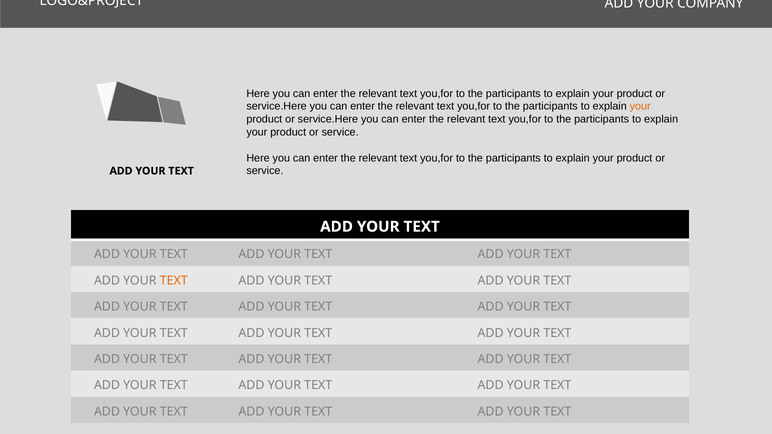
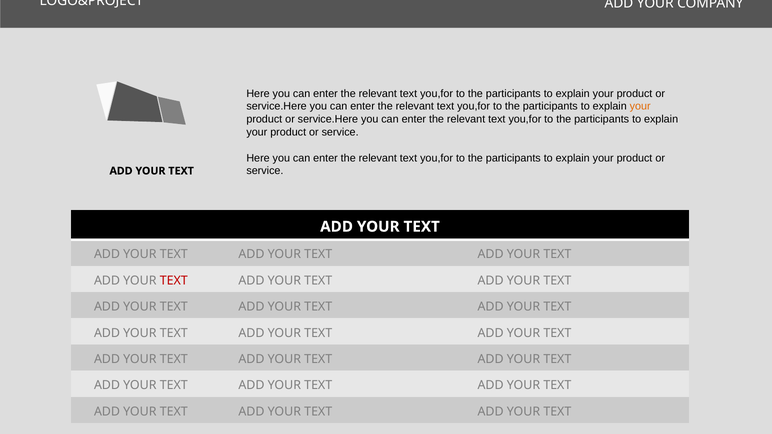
TEXT at (174, 281) colour: orange -> red
